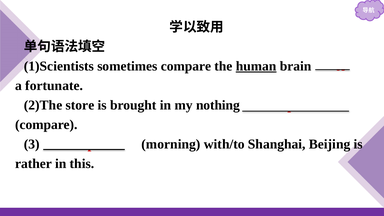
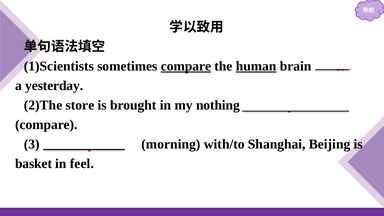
compare at (186, 66) underline: none -> present
fortunate: fortunate -> yesterday
rather: rather -> basket
this: this -> feel
